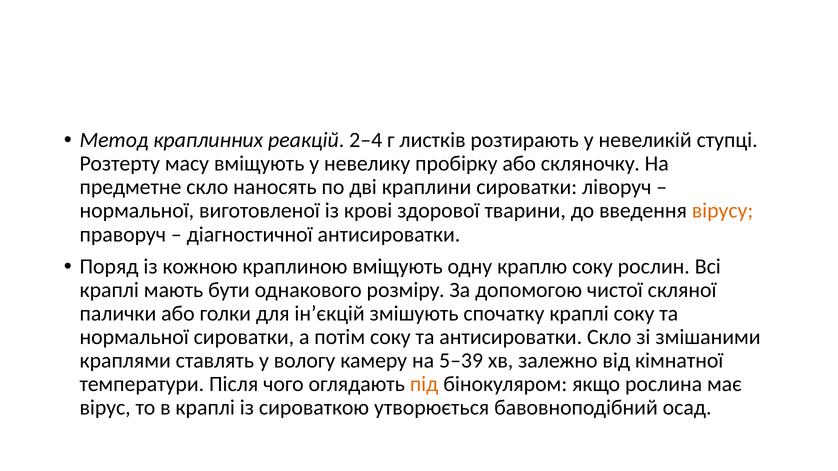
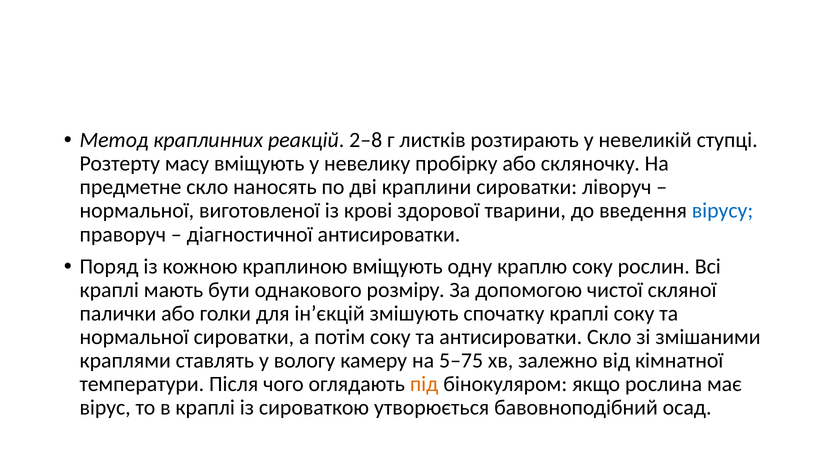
2–4: 2–4 -> 2–8
вірусу colour: orange -> blue
5–39: 5–39 -> 5–75
